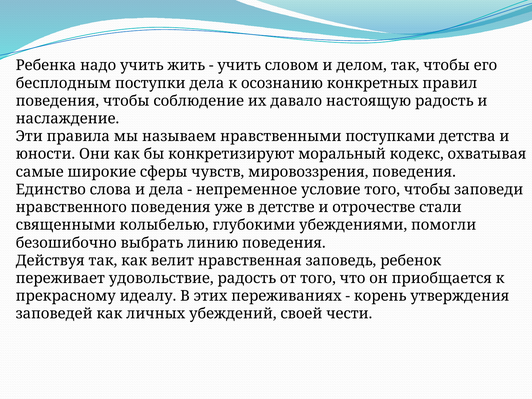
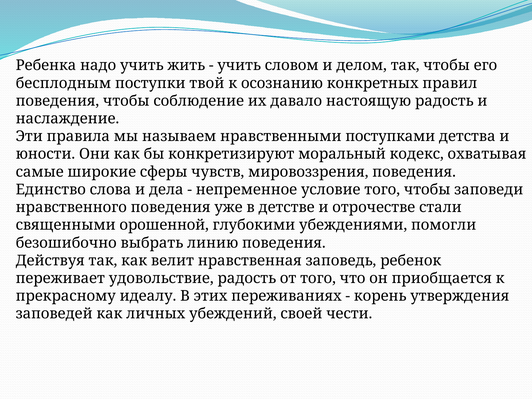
поступки дела: дела -> твой
колыбелью: колыбелью -> орошенной
